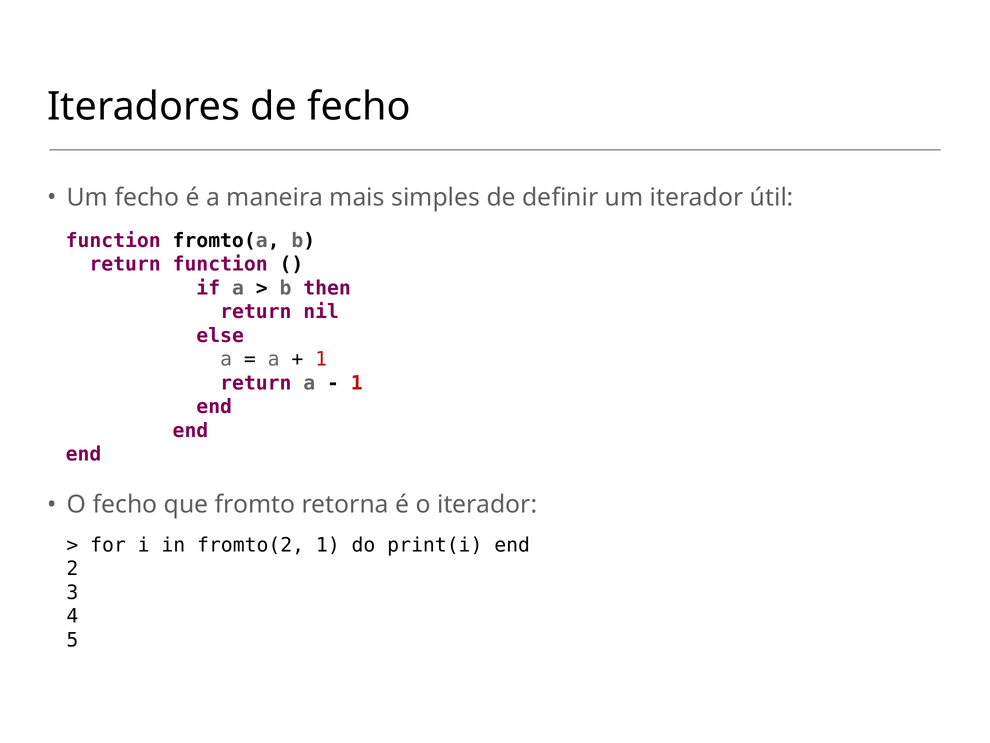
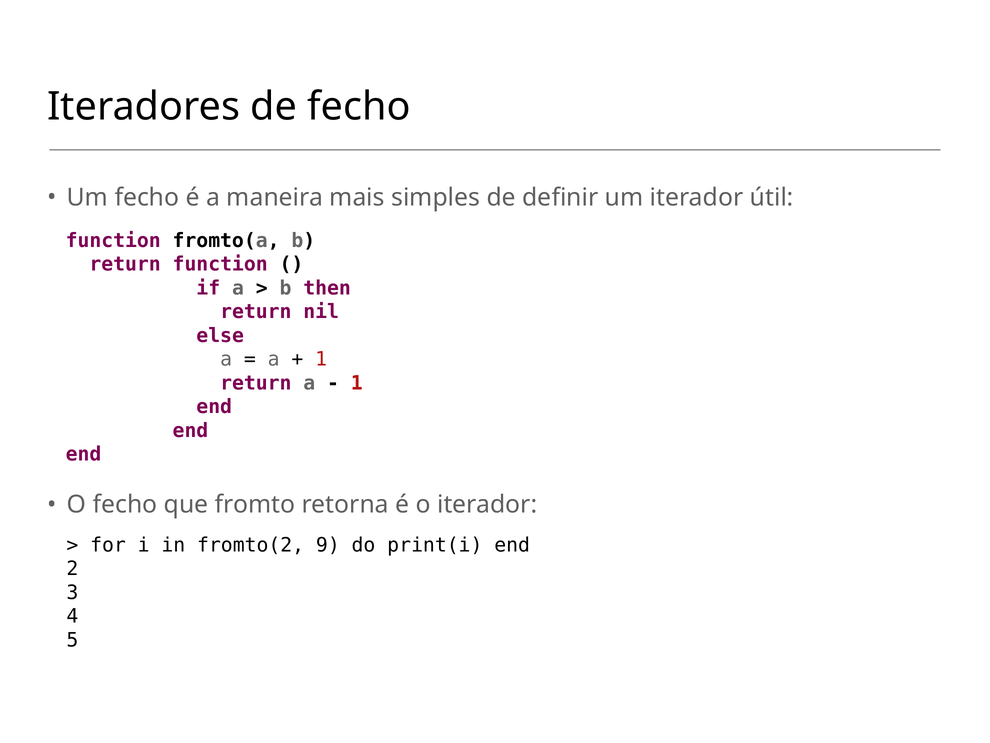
fromto(2 1: 1 -> 9
